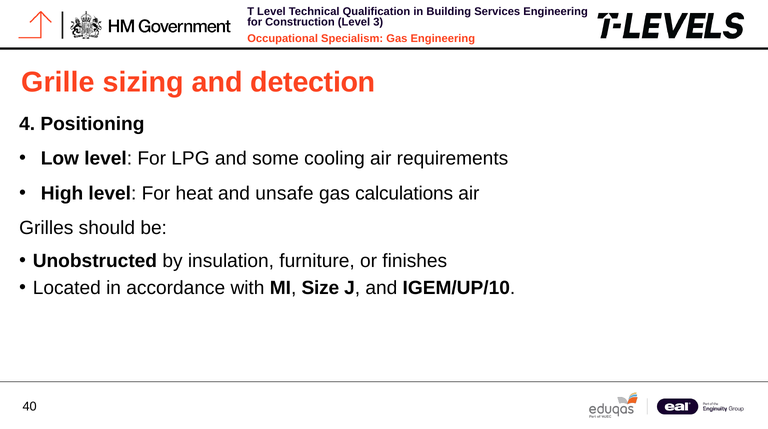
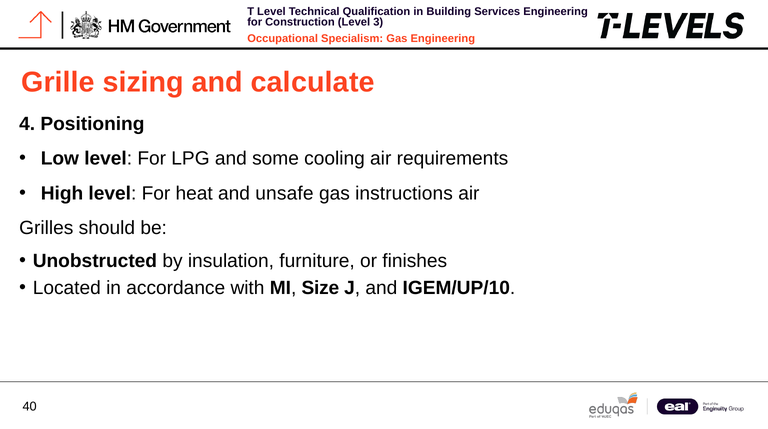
detection: detection -> calculate
calculations: calculations -> instructions
